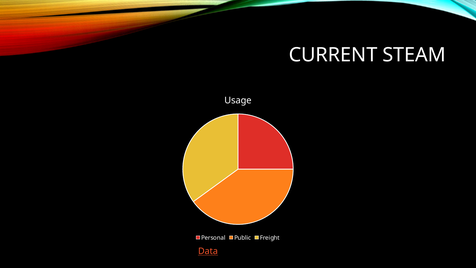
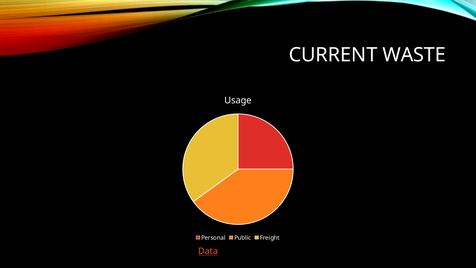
STEAM: STEAM -> WASTE
